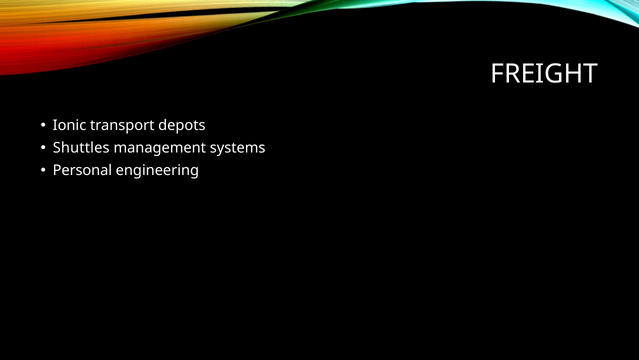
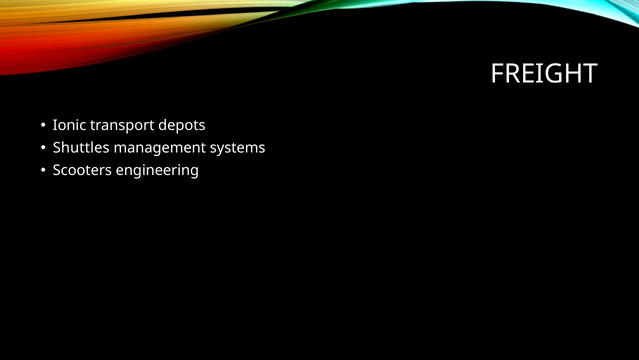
Personal: Personal -> Scooters
